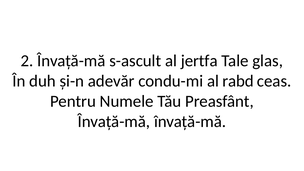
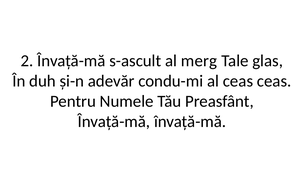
jertfa: jertfa -> merg
al rabd: rabd -> ceas
